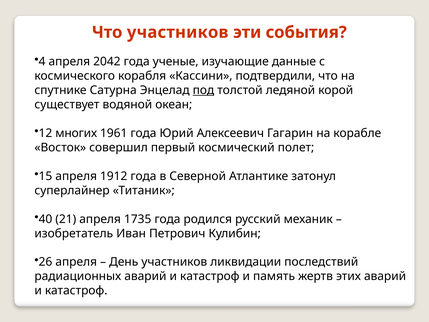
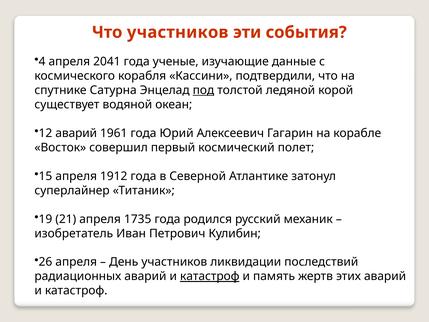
2042: 2042 -> 2041
12 многих: многих -> аварий
40: 40 -> 19
катастроф at (210, 276) underline: none -> present
